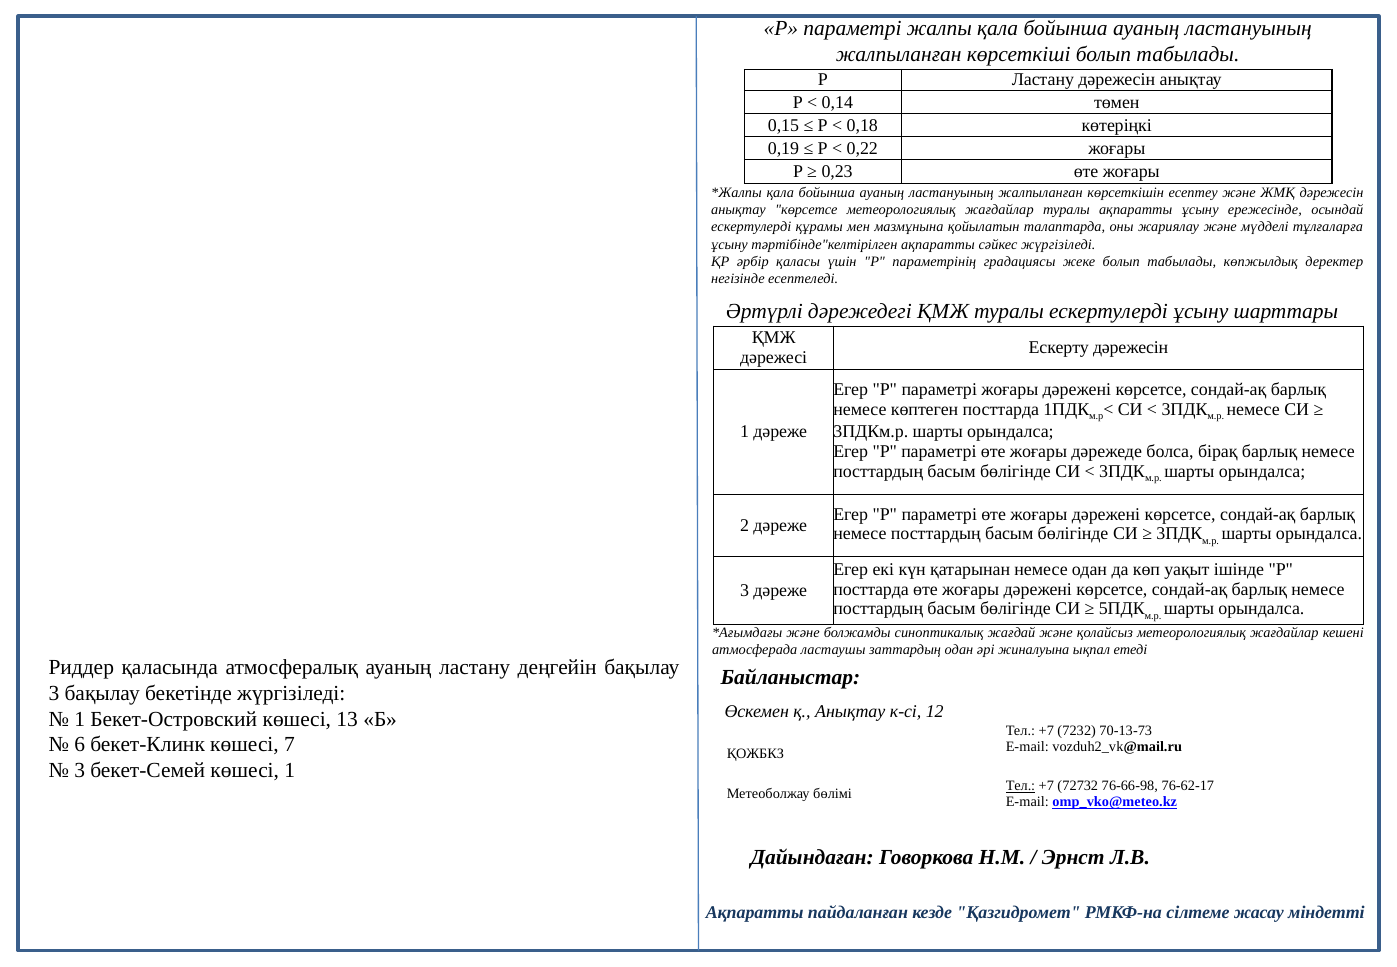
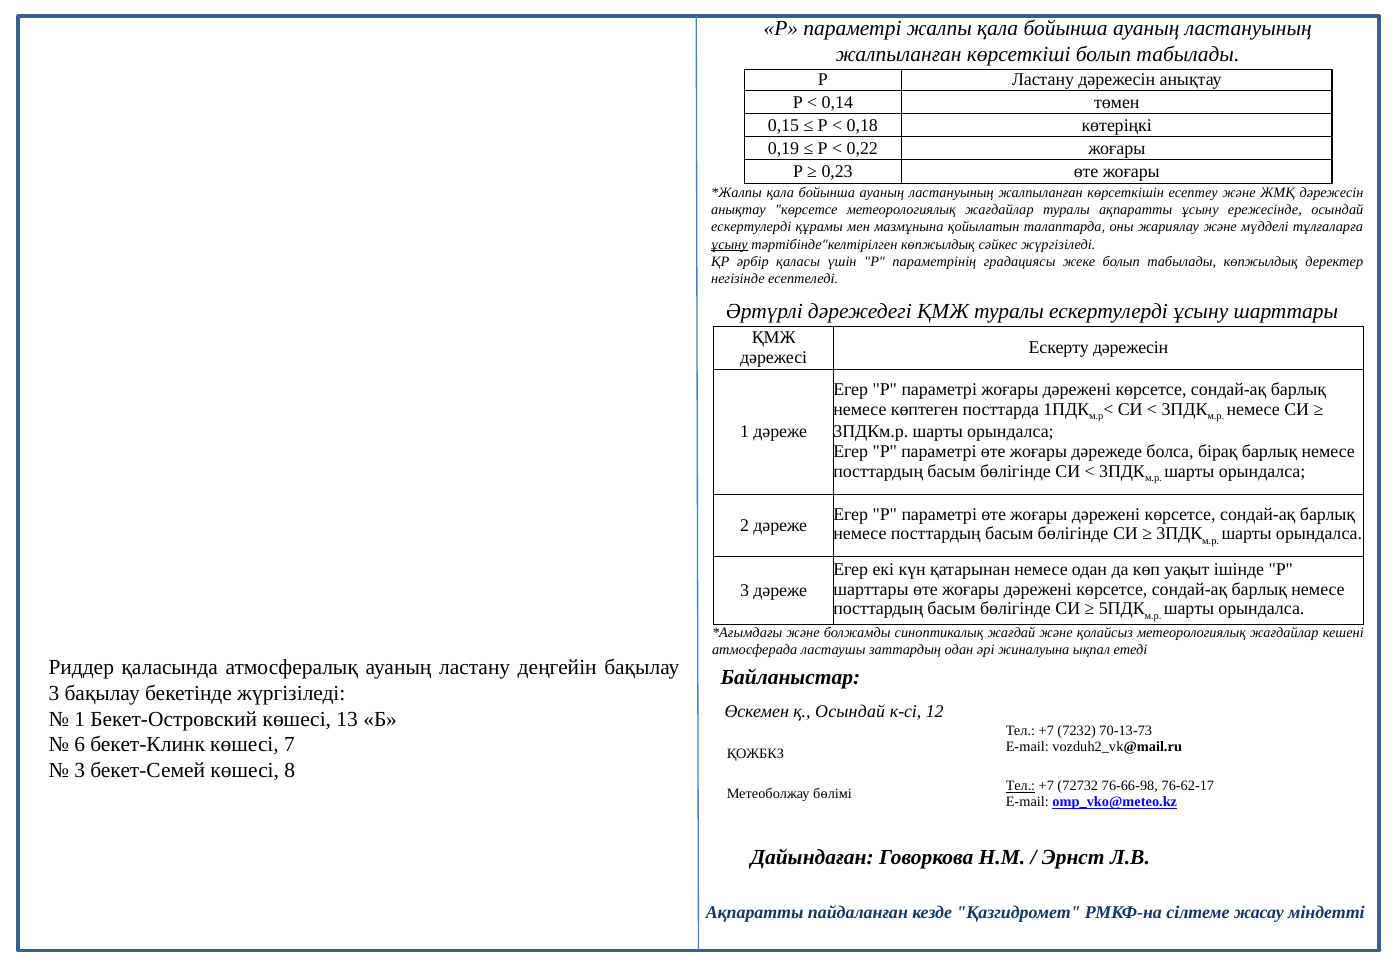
ұсыну at (729, 244) underline: none -> present
тәртібінде"келтірілген ақпаратты: ақпаратты -> көпжылдық
посттарда at (871, 589): посттарда -> шарттары
қ Анықтау: Анықтау -> Осындай
көшесі 1: 1 -> 8
